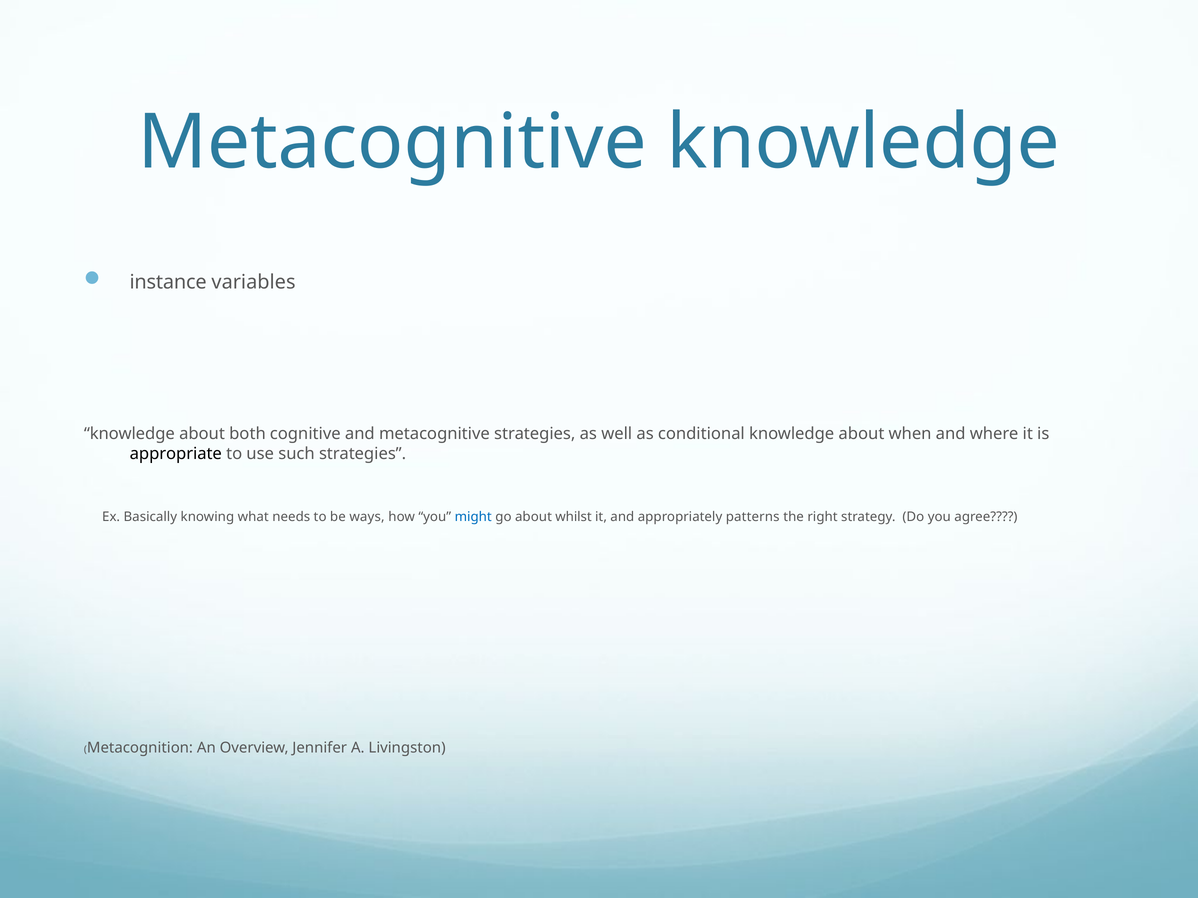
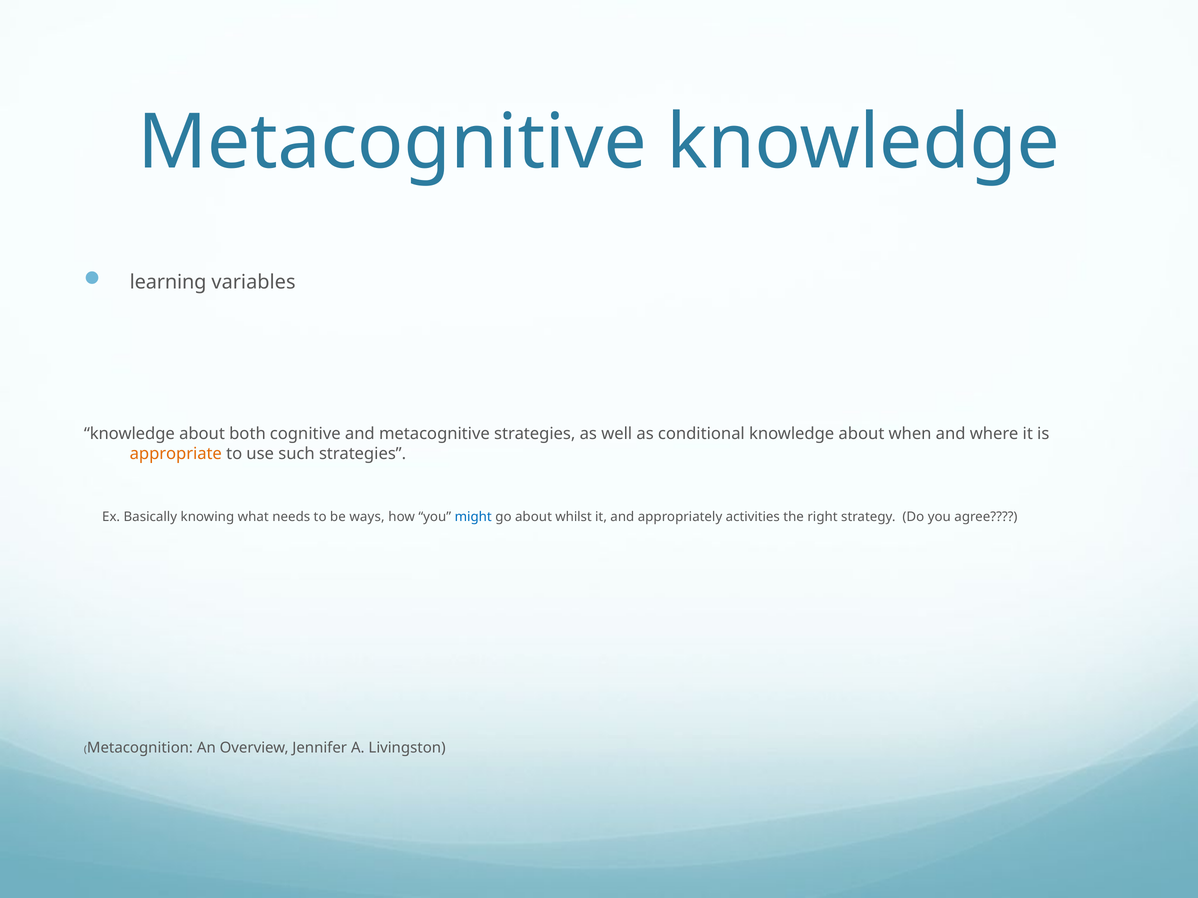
instance: instance -> learning
appropriate colour: black -> orange
patterns: patterns -> activities
